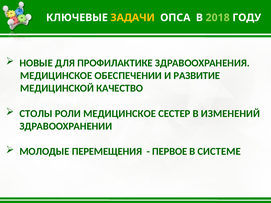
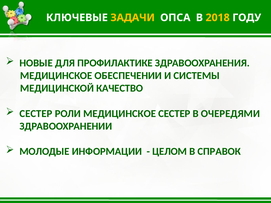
2018 colour: light green -> yellow
РАЗВИТИЕ: РАЗВИТИЕ -> СИСТЕМЫ
СТОЛЫ at (36, 114): СТОЛЫ -> СЕСТЕР
ИЗМЕНЕНИЙ: ИЗМЕНЕНИЙ -> ОЧЕРЕДЯМИ
ПЕРЕМЕЩЕНИЯ: ПЕРЕМЕЩЕНИЯ -> ИНФОРМАЦИИ
ПЕРВОЕ: ПЕРВОЕ -> ЦЕЛОМ
СИСТЕМЕ: СИСТЕМЕ -> СПРАВОК
